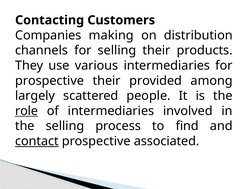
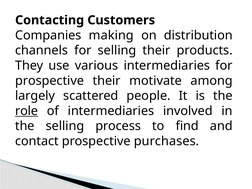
provided: provided -> motivate
contact underline: present -> none
associated: associated -> purchases
